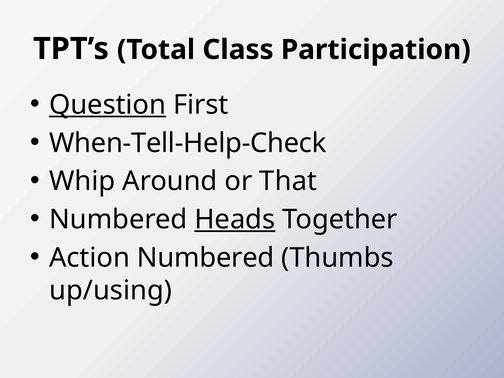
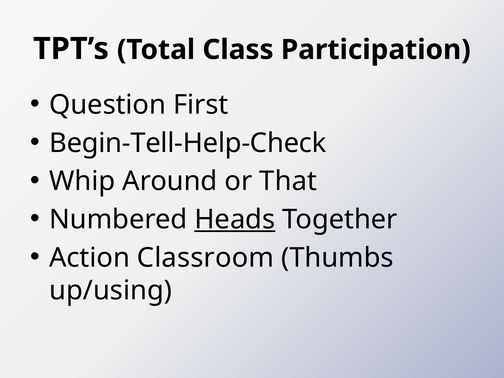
Question underline: present -> none
When-Tell-Help-Check: When-Tell-Help-Check -> Begin-Tell-Help-Check
Action Numbered: Numbered -> Classroom
